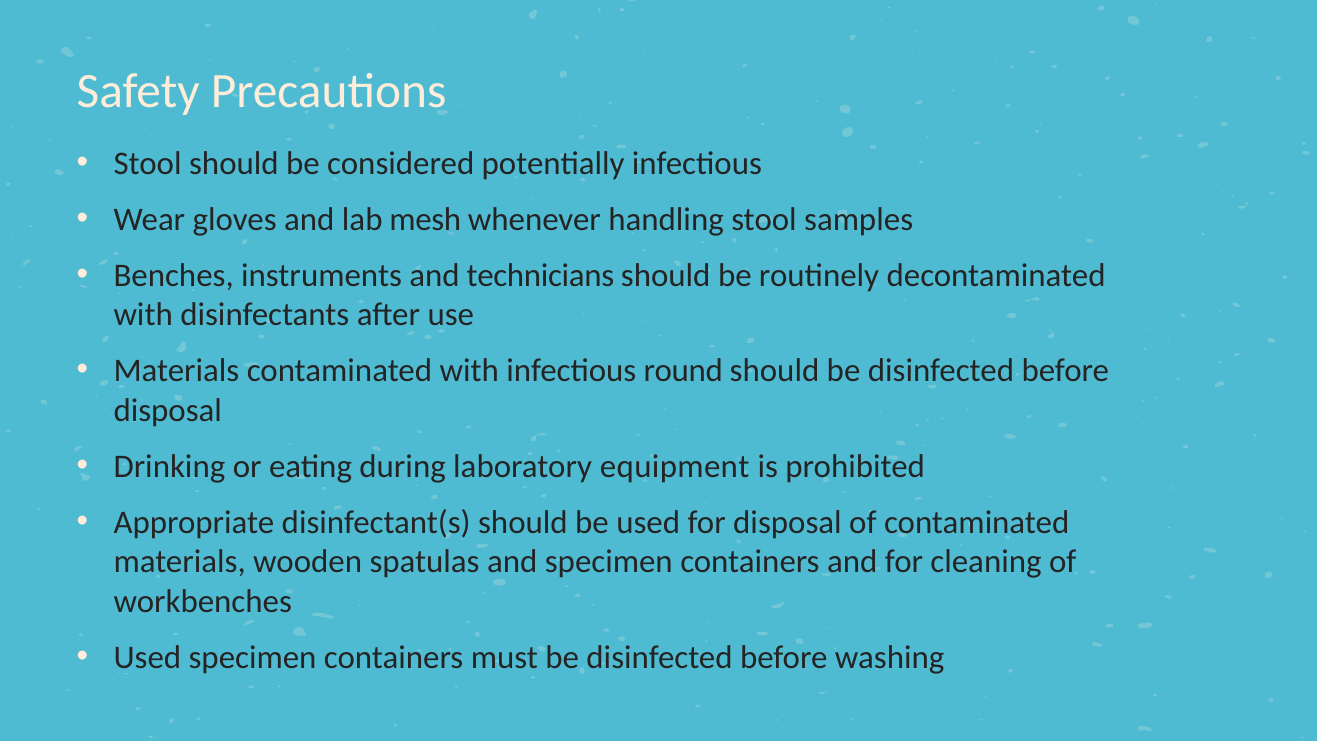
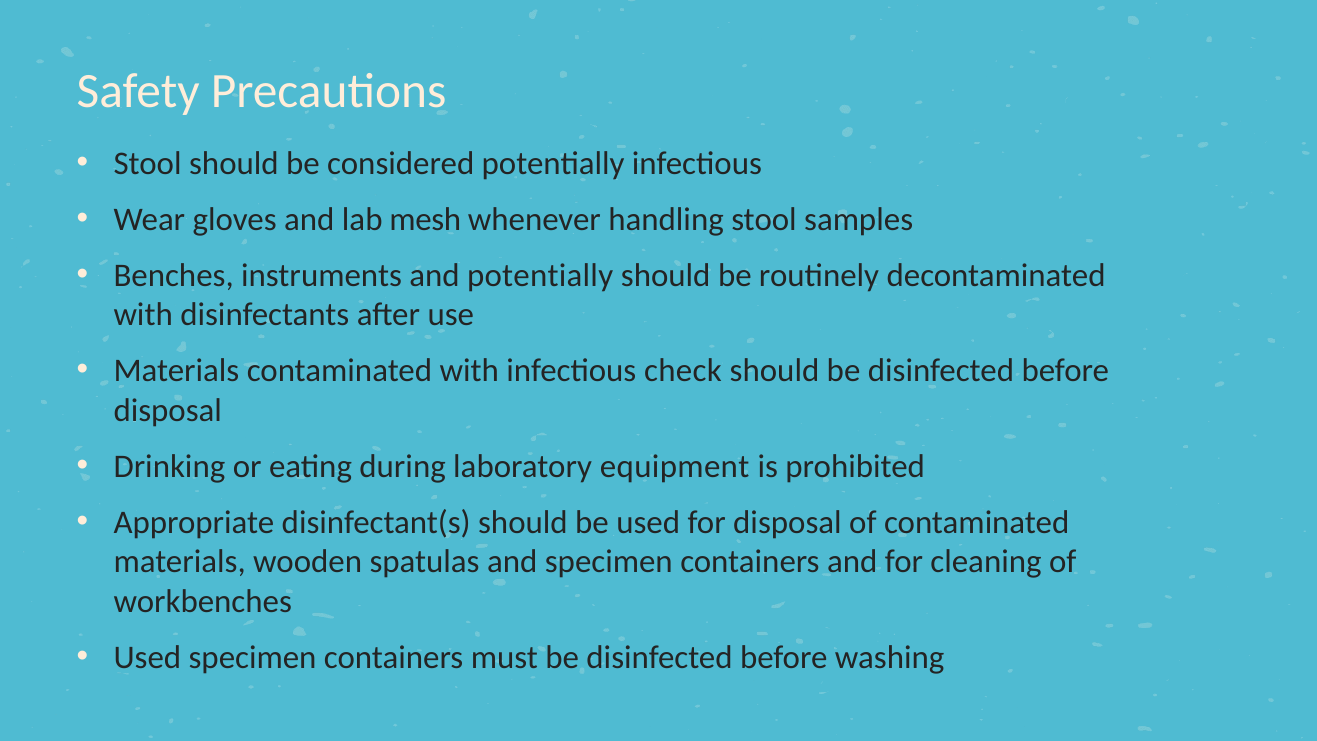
and technicians: technicians -> potentially
round: round -> check
